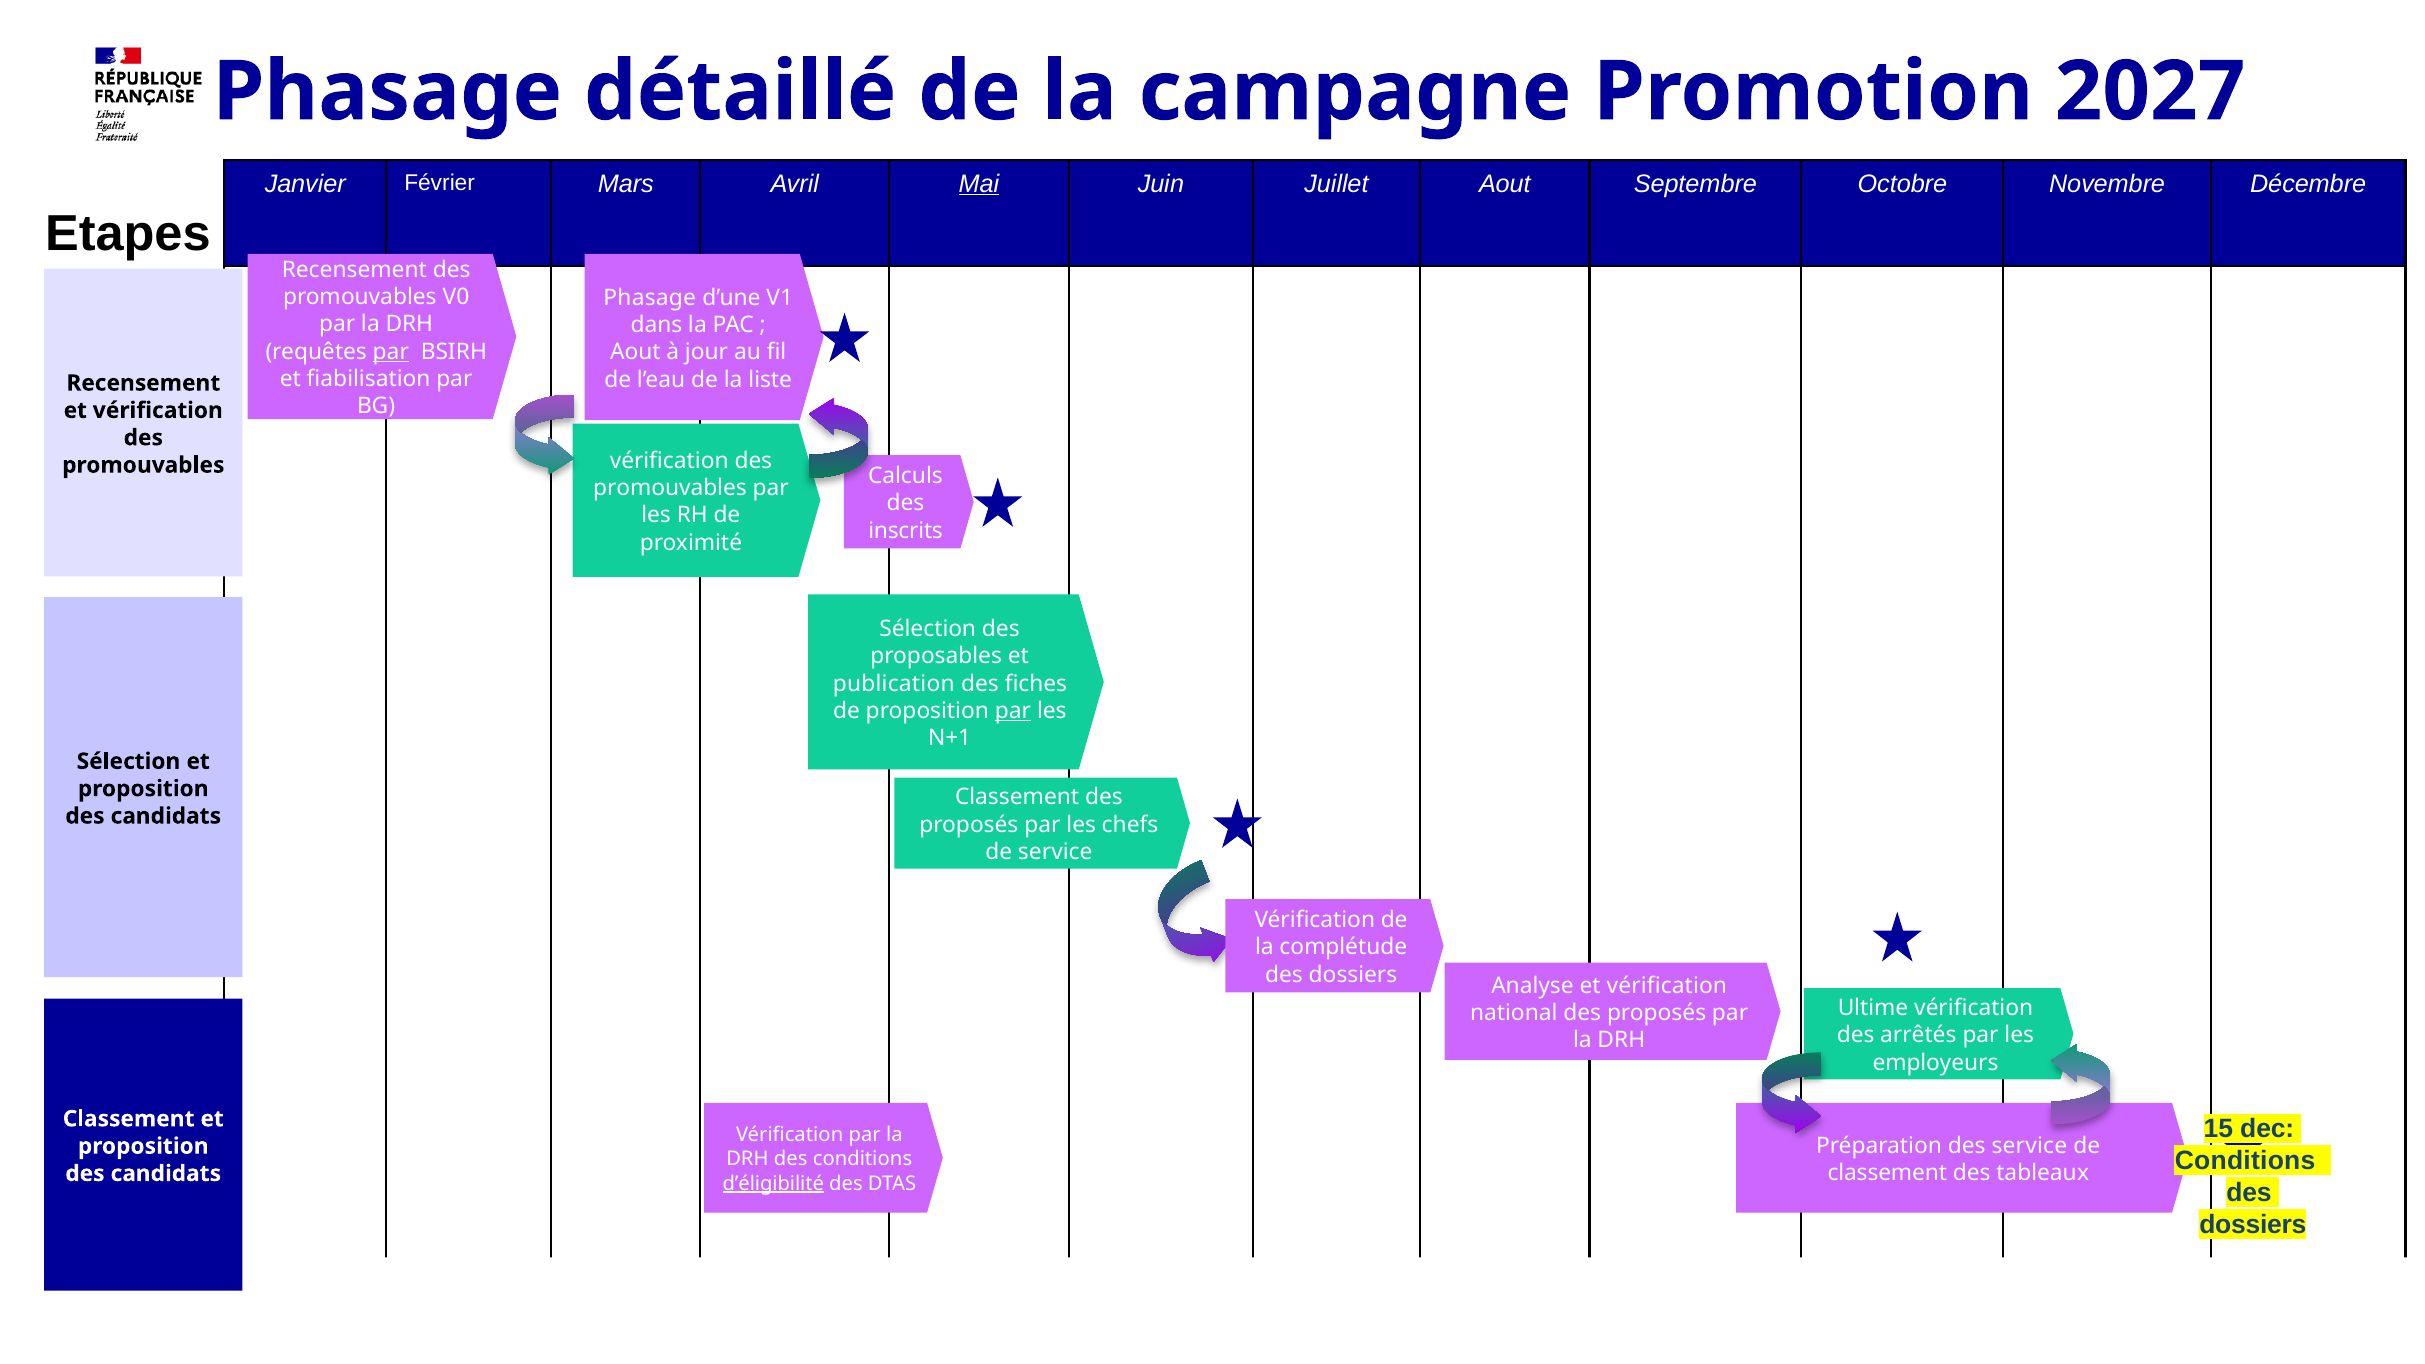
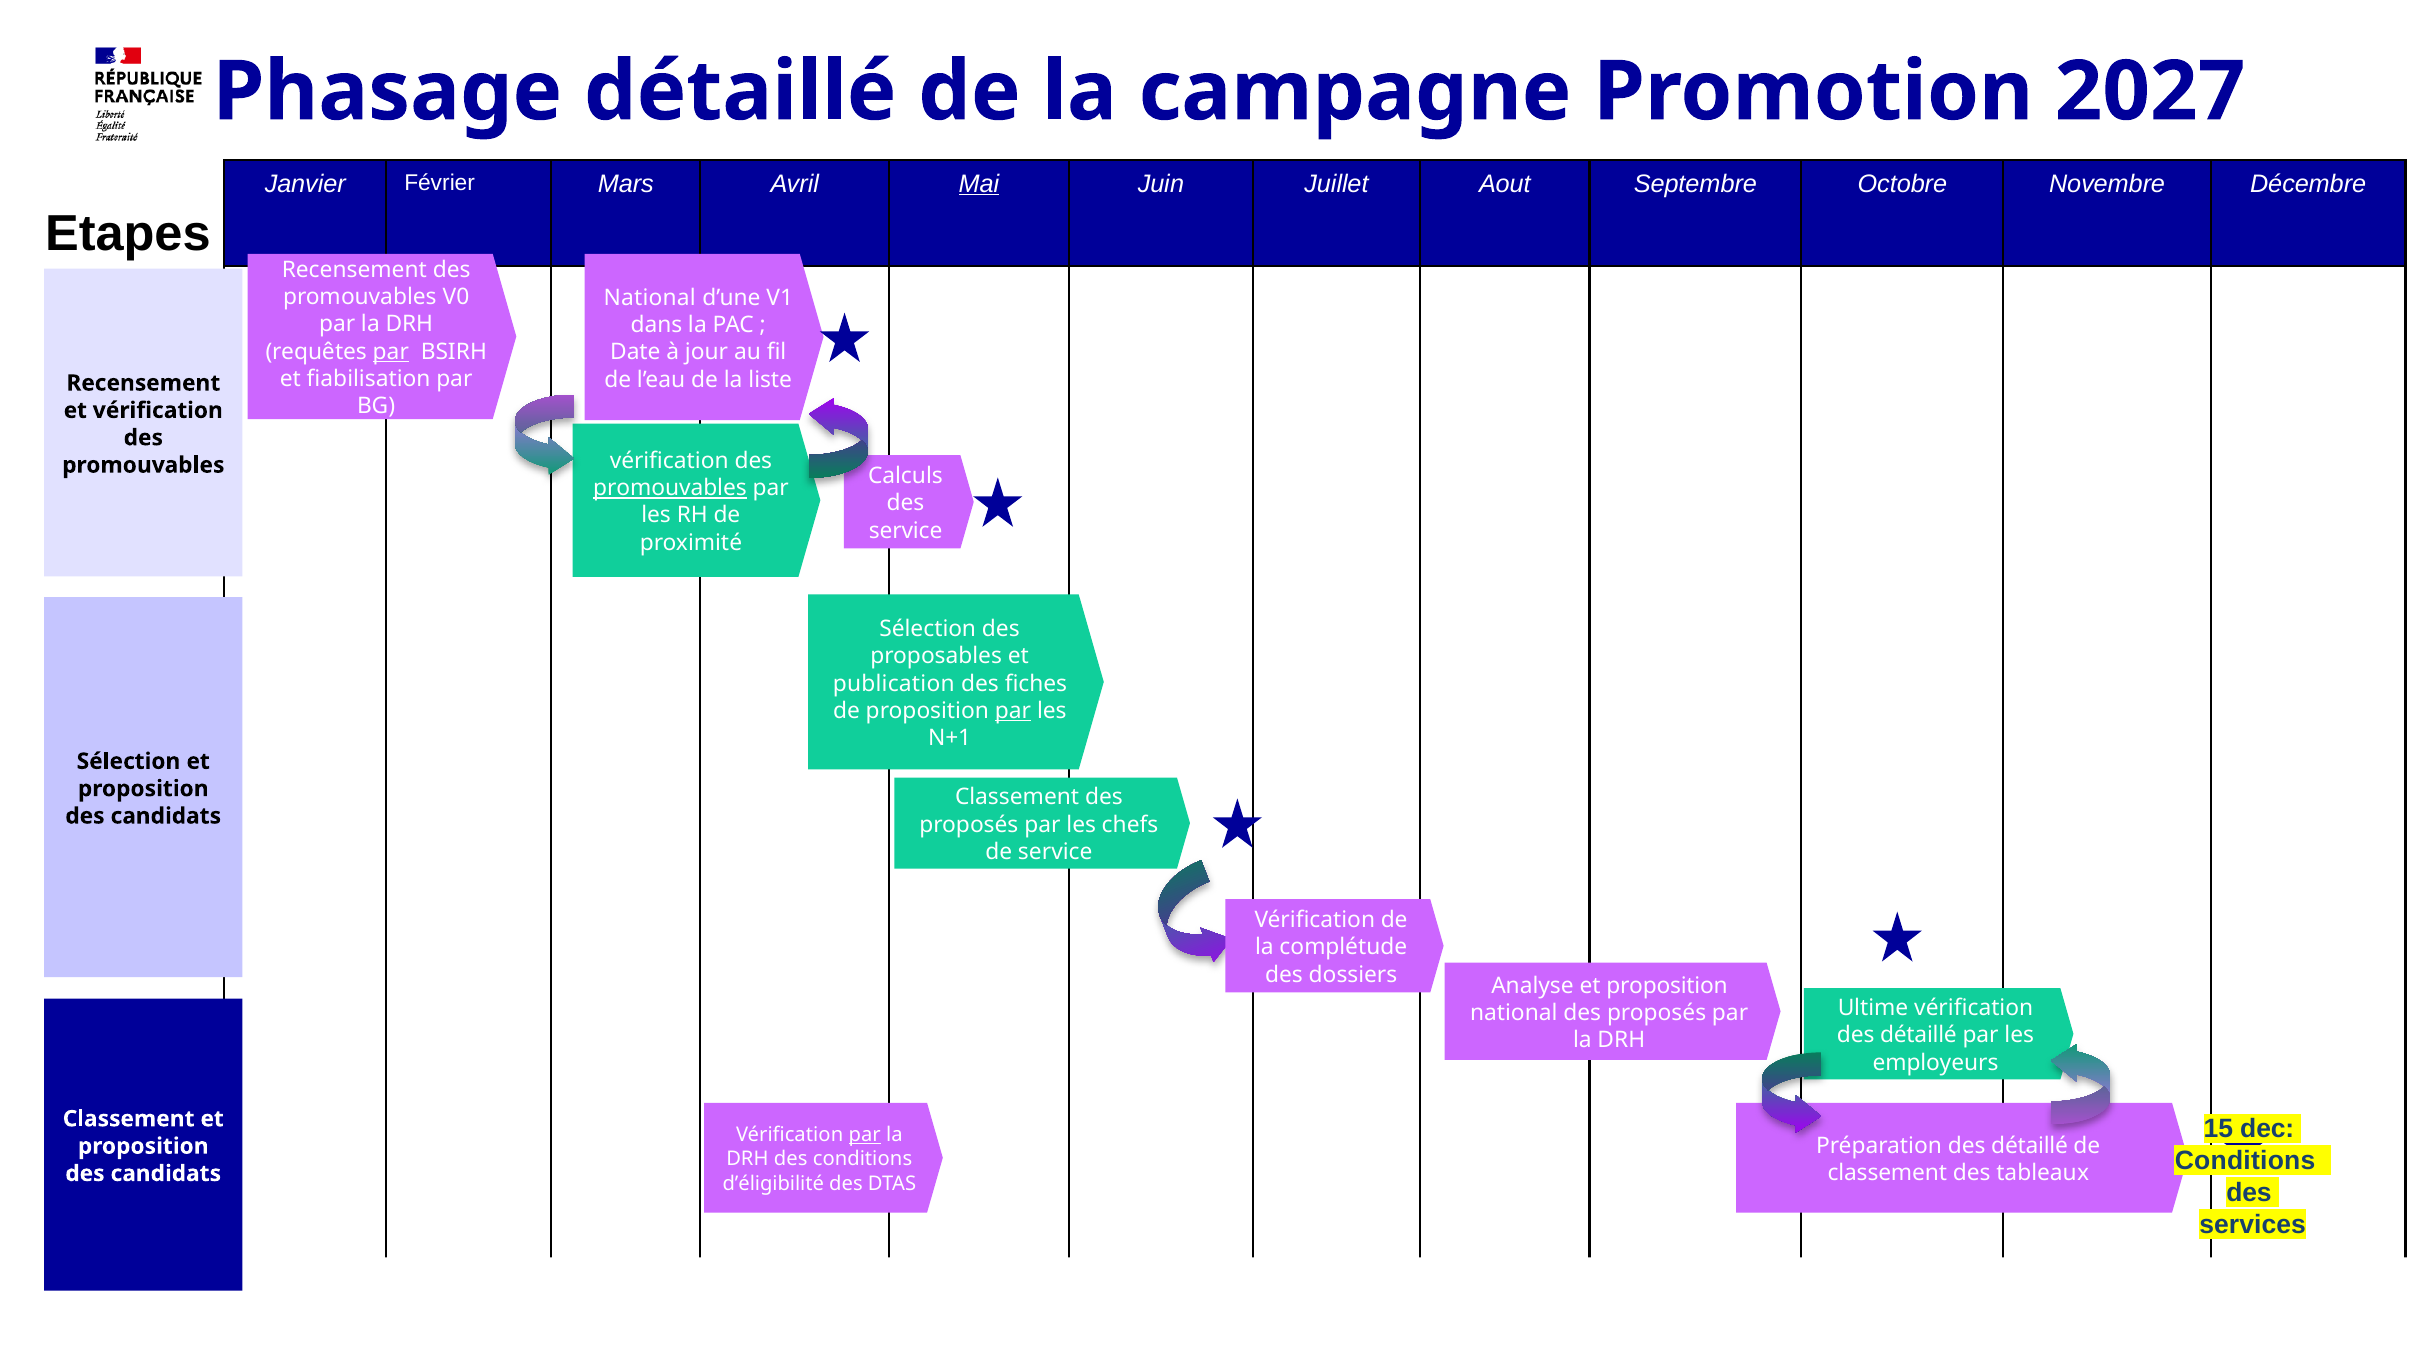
Phasage at (650, 298): Phasage -> National
Aout at (635, 352): Aout -> Date
promouvables at (670, 488) underline: none -> present
inscrits at (906, 531): inscrits -> service
Analyse et vérification: vérification -> proposition
arrêtés at (1918, 1035): arrêtés -> détaillé
par at (865, 1135) underline: none -> present
Préparation des service: service -> détaillé
d’éligibilité underline: present -> none
dossiers at (2253, 1224): dossiers -> services
